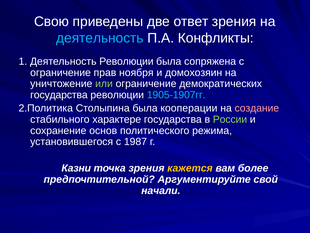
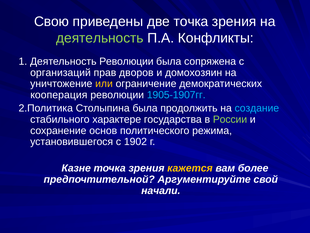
две ответ: ответ -> точка
деятельность at (100, 38) colour: light blue -> light green
ограничение at (61, 72): ограничение -> организаций
ноября: ноября -> дворов
или colour: light green -> yellow
государства at (59, 95): государства -> кооперация
кооперации: кооперации -> продолжить
создание colour: pink -> light blue
1987: 1987 -> 1902
Казни: Казни -> Казне
